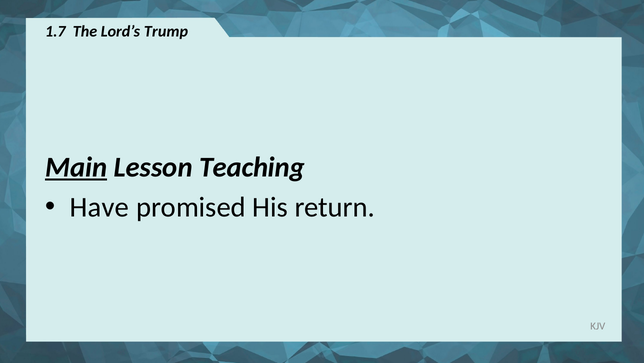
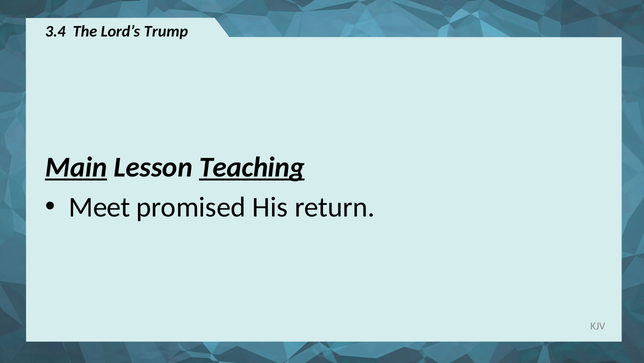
1.7: 1.7 -> 3.4
Teaching underline: none -> present
Have: Have -> Meet
